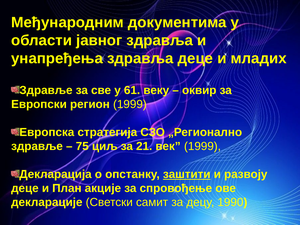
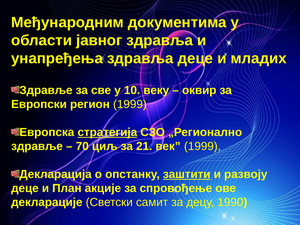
61: 61 -> 10
стратегија underline: none -> present
75: 75 -> 70
